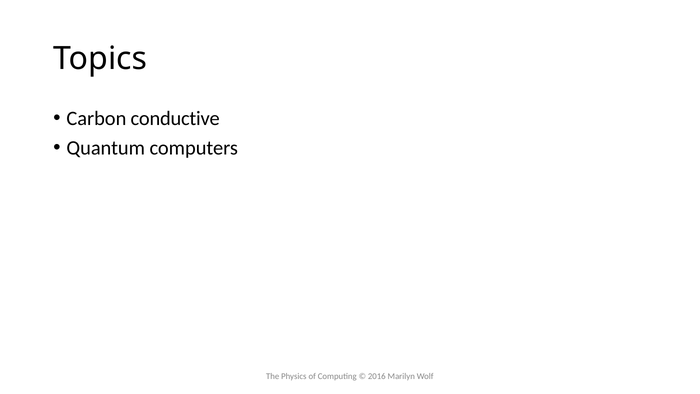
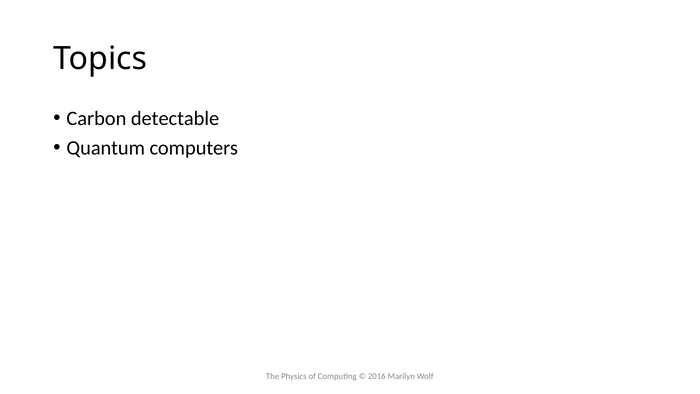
conductive: conductive -> detectable
